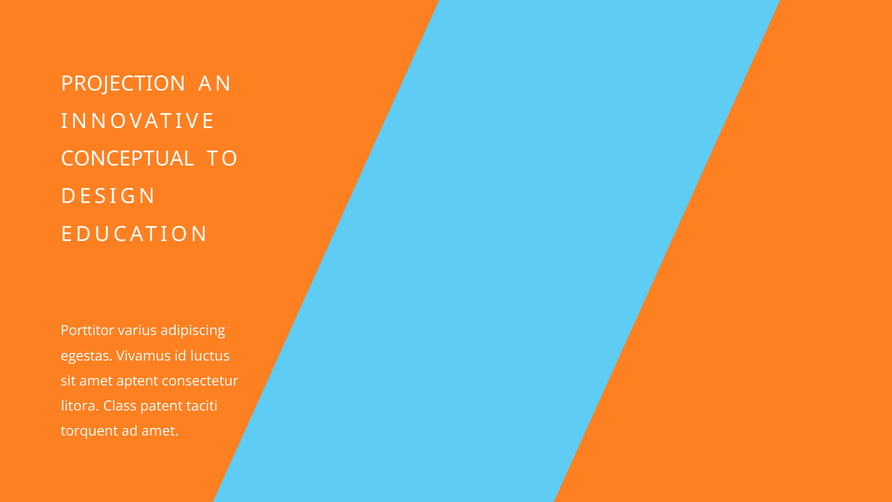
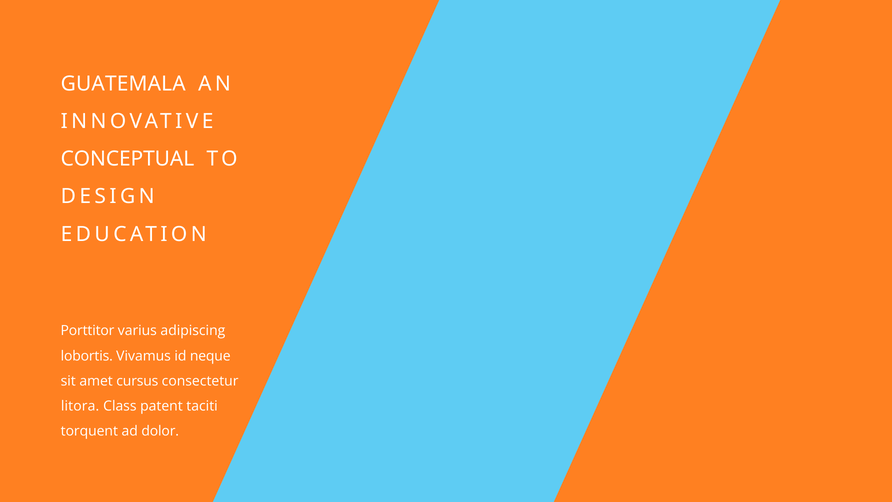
PROJECTION: PROJECTION -> GUATEMALA
egestas: egestas -> lobortis
luctus: luctus -> neque
aptent: aptent -> cursus
ad amet: amet -> dolor
